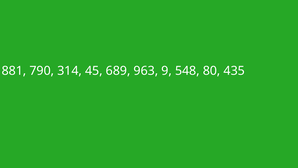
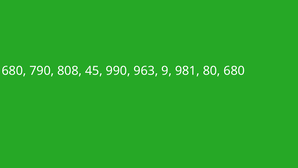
881 at (14, 71): 881 -> 680
314: 314 -> 808
689: 689 -> 990
548: 548 -> 981
80 435: 435 -> 680
